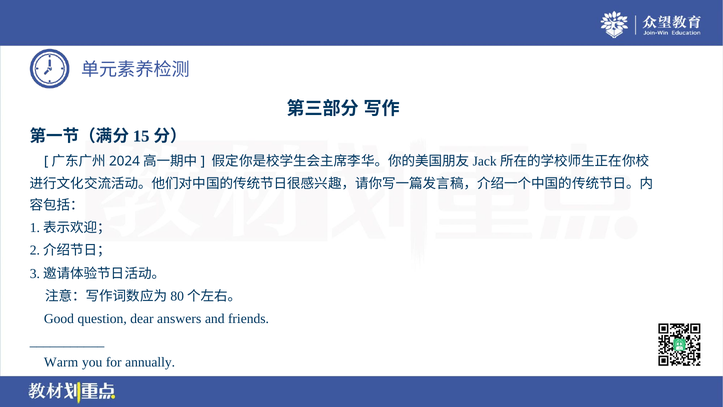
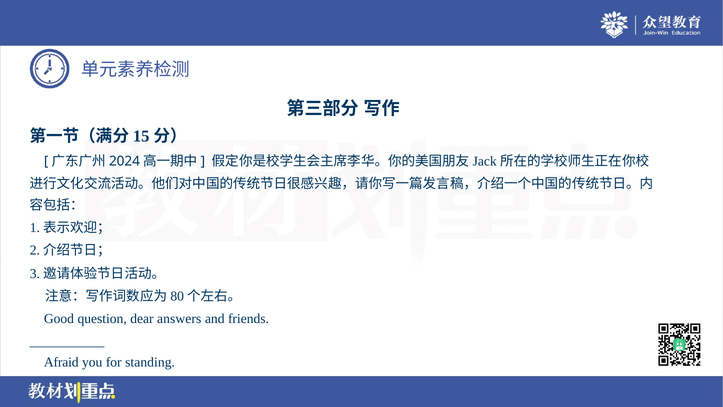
Warm: Warm -> Afraid
annually: annually -> standing
